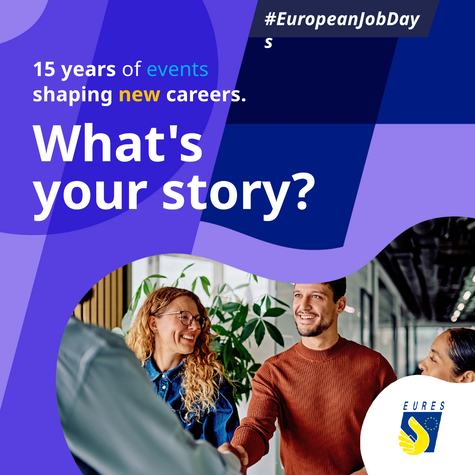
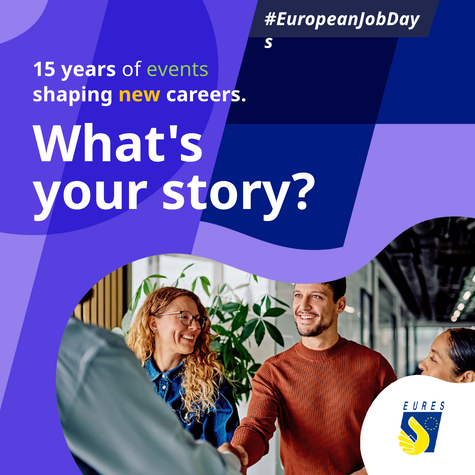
events colour: light blue -> light green
